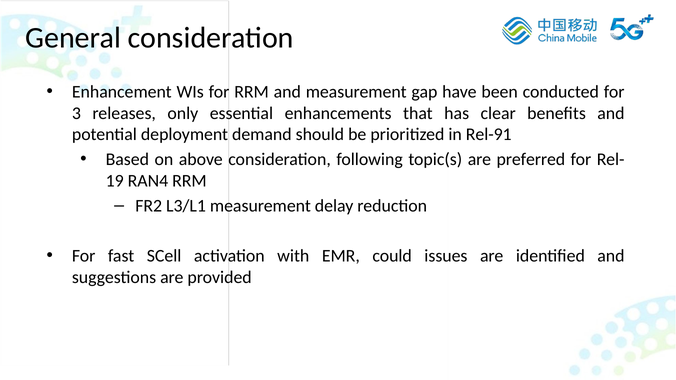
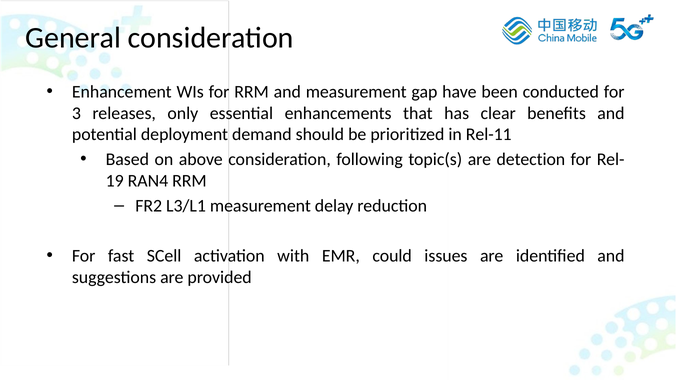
Rel-91: Rel-91 -> Rel-11
preferred: preferred -> detection
